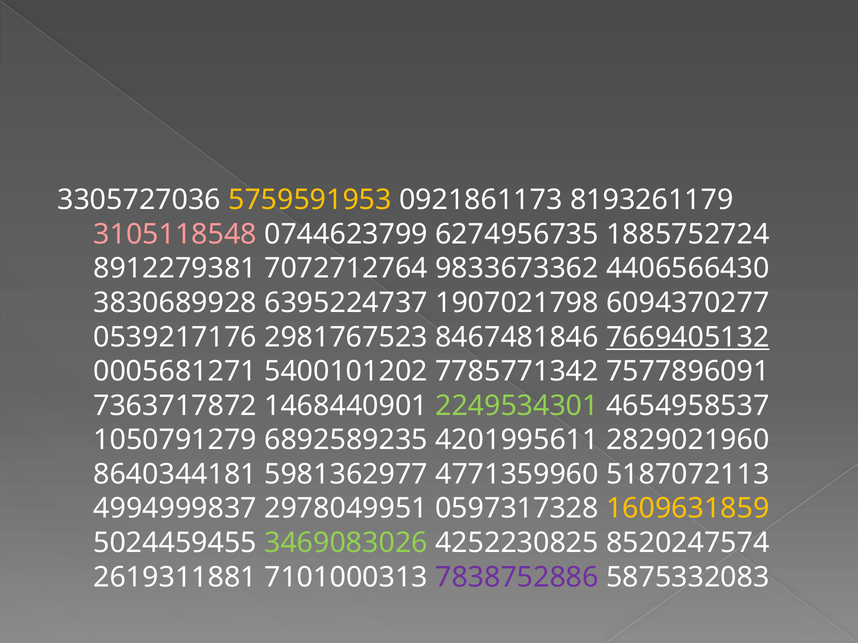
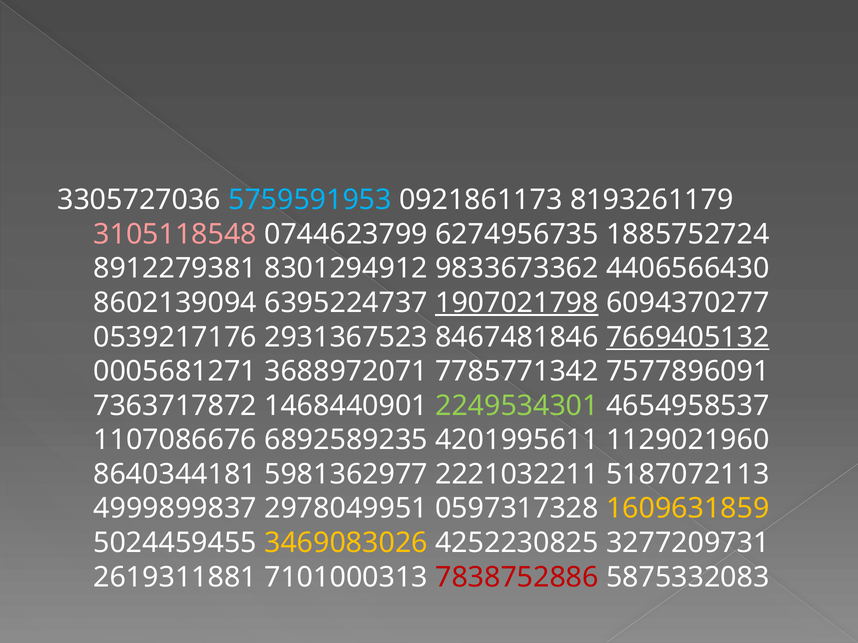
5759591953 colour: yellow -> light blue
7072712764: 7072712764 -> 8301294912
3830689928: 3830689928 -> 8602139094
1907021798 underline: none -> present
2981767523: 2981767523 -> 2931367523
5400101202: 5400101202 -> 3688972071
1050791279: 1050791279 -> 1107086676
2829021960: 2829021960 -> 1129021960
4771359960: 4771359960 -> 2221032211
4994999837: 4994999837 -> 4999899837
3469083026 colour: light green -> yellow
8520247574: 8520247574 -> 3277209731
7838752886 colour: purple -> red
